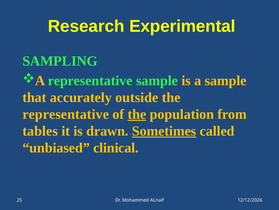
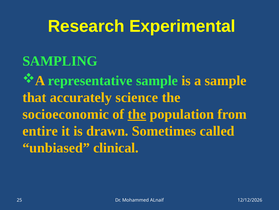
outside: outside -> science
representative at (66, 114): representative -> socioeconomic
tables: tables -> entire
Sometimes underline: present -> none
